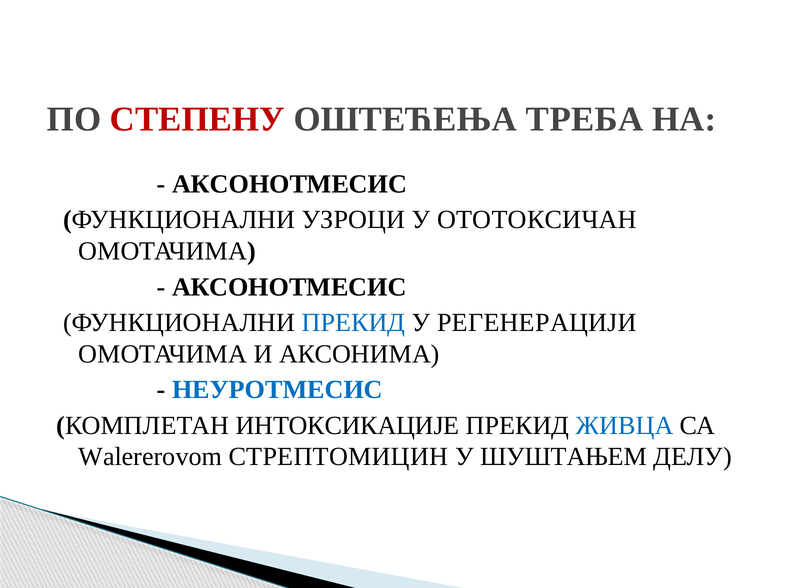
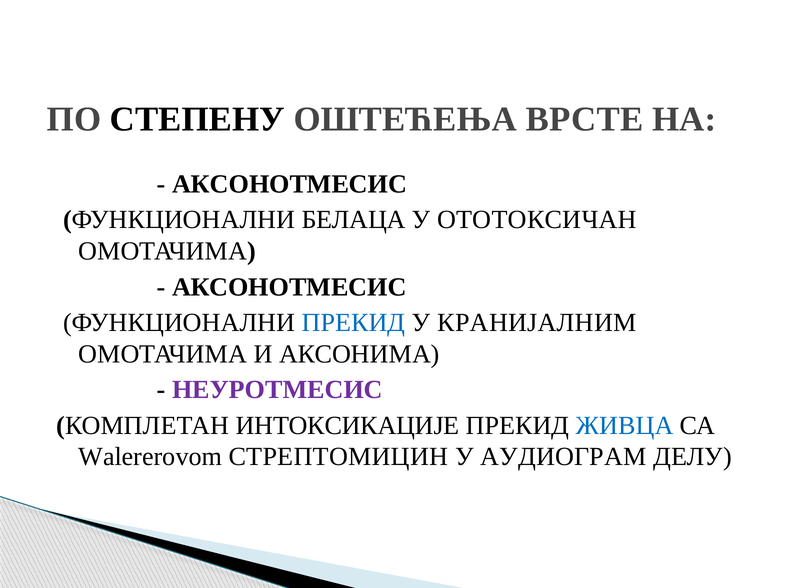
СТЕПЕНУ colour: red -> black
ТРЕБА: ТРЕБА -> ВРСТЕ
УЗРОЦИ: УЗРОЦИ -> БЕЛАЦА
РЕГЕНЕРАЦИЈИ: РЕГЕНЕРАЦИЈИ -> КРАНИЈАЛНИМ
НЕУРОТМЕСИС colour: blue -> purple
ШУШТАЊЕМ: ШУШТАЊЕМ -> АУДИОГРАМ
